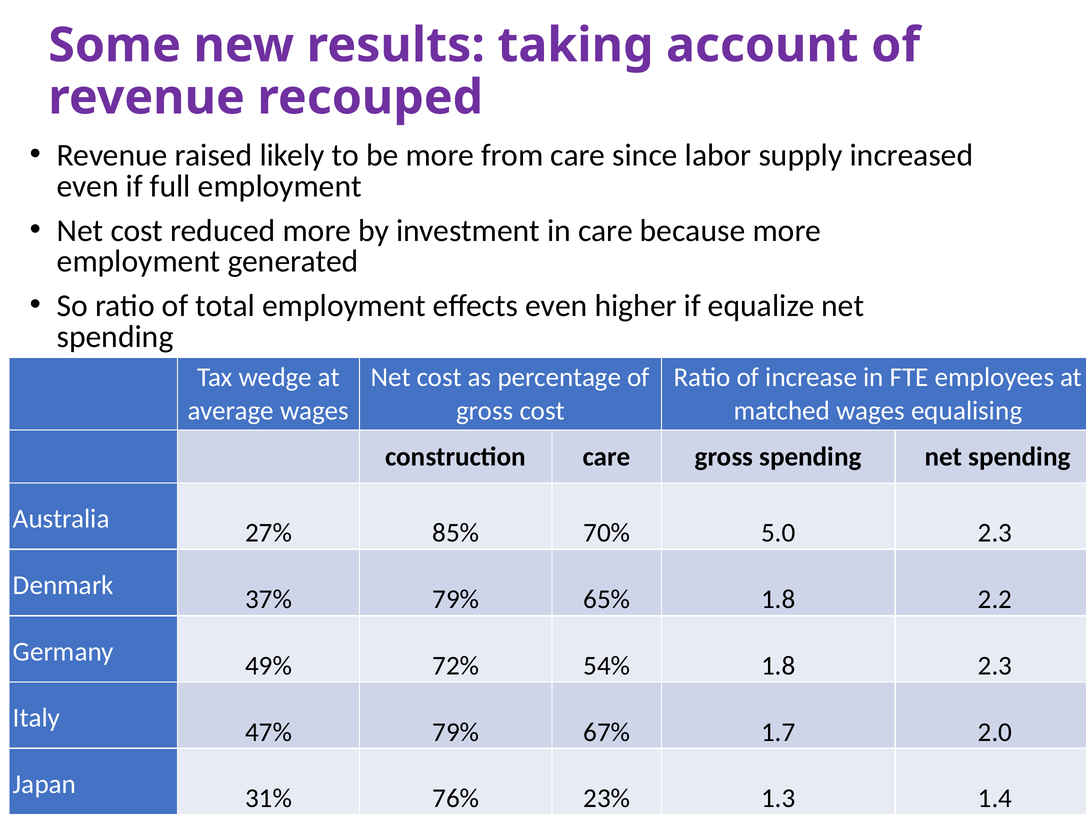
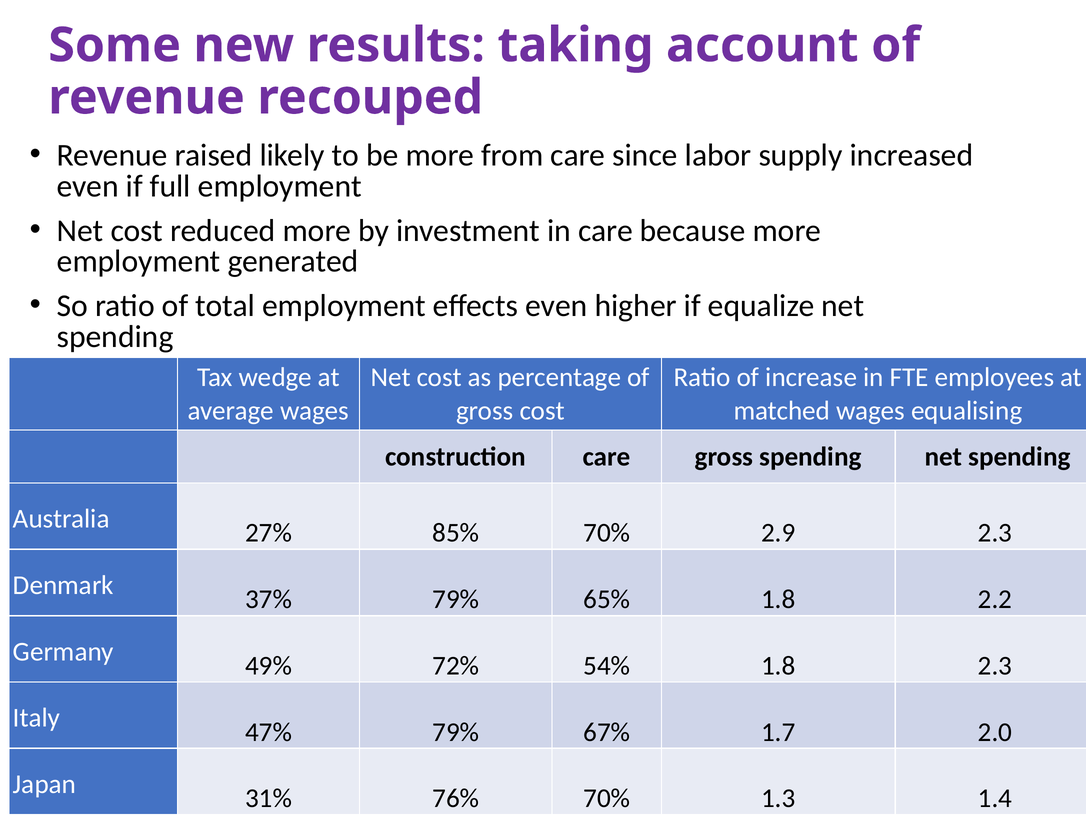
5.0: 5.0 -> 2.9
76% 23%: 23% -> 70%
